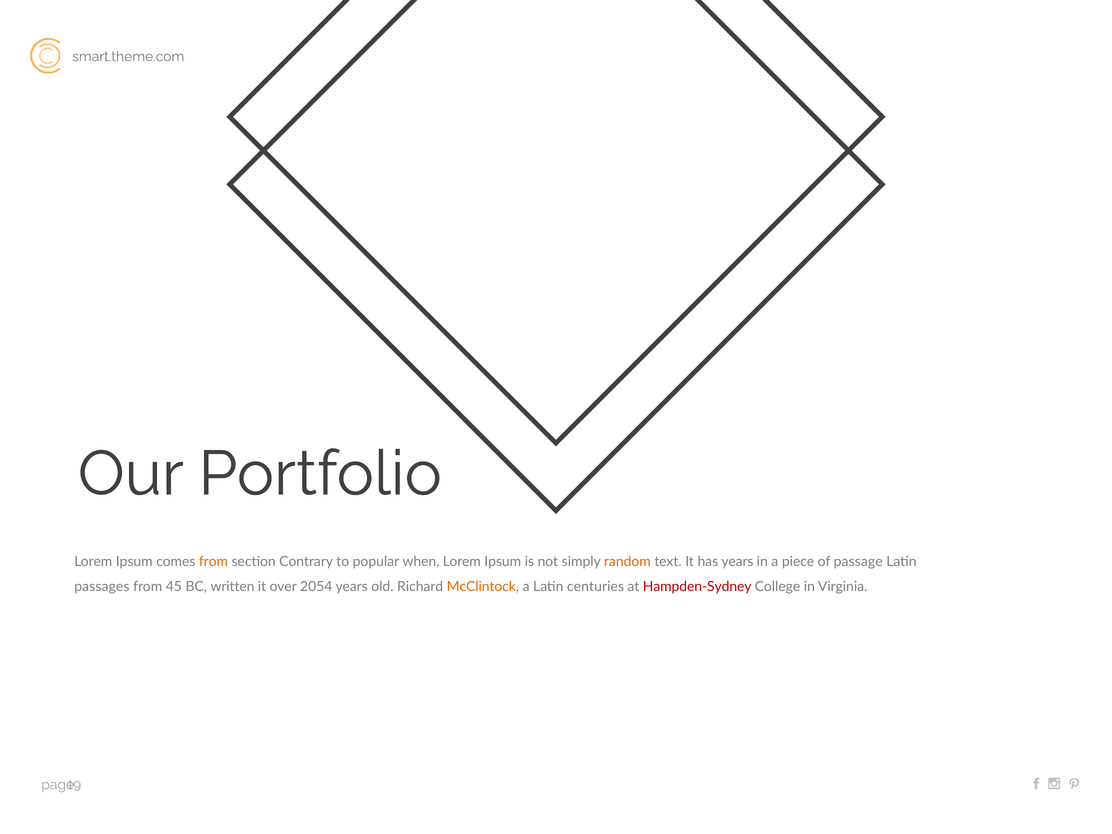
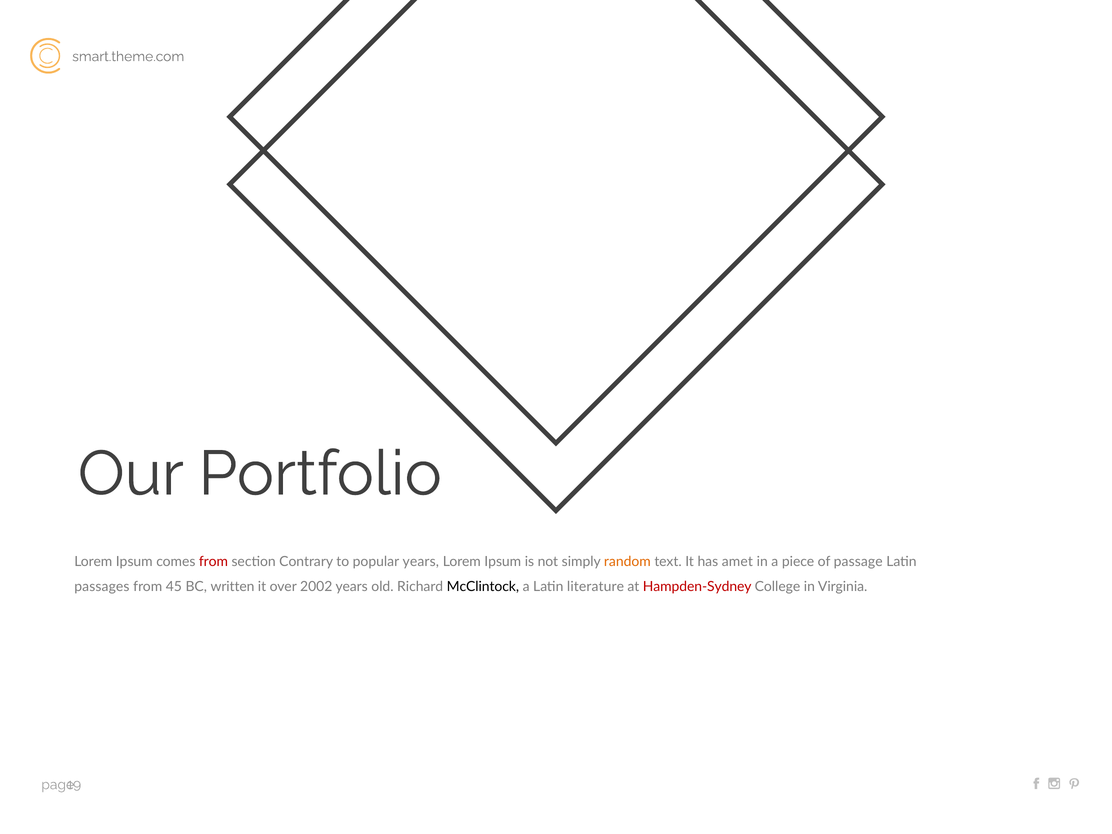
from at (213, 562) colour: orange -> red
popular when: when -> years
has years: years -> amet
2054: 2054 -> 2002
McClintock colour: orange -> black
centuries: centuries -> literature
